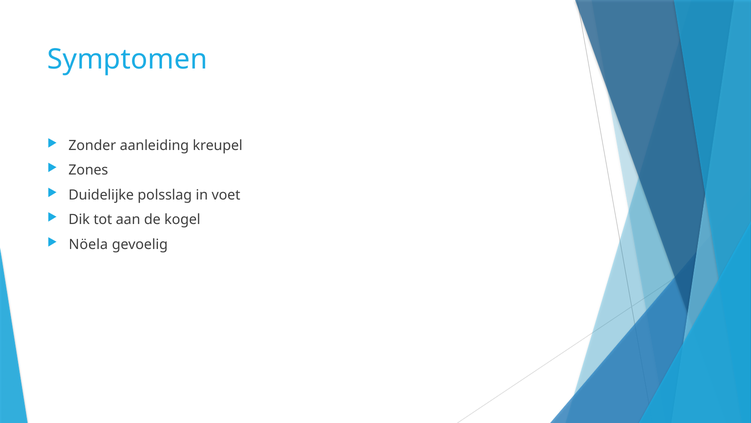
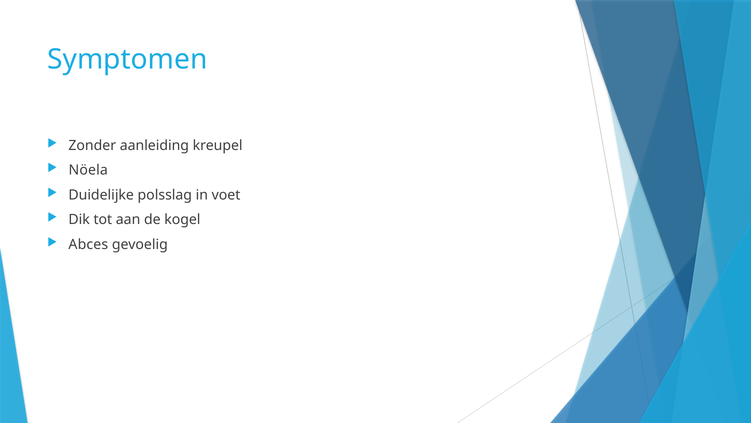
Zones: Zones -> Nöela
Nöela: Nöela -> Abces
